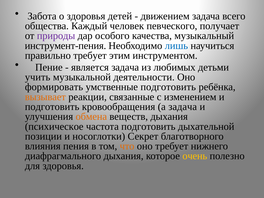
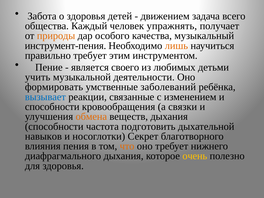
певческого: певческого -> упражнять
природы colour: purple -> orange
лишь colour: blue -> orange
является задача: задача -> своего
умственные подготовить: подготовить -> заболеваний
вызывает colour: orange -> blue
подготовить at (52, 107): подготовить -> способности
а задача: задача -> связки
психическое at (54, 126): психическое -> способности
позиции: позиции -> навыков
